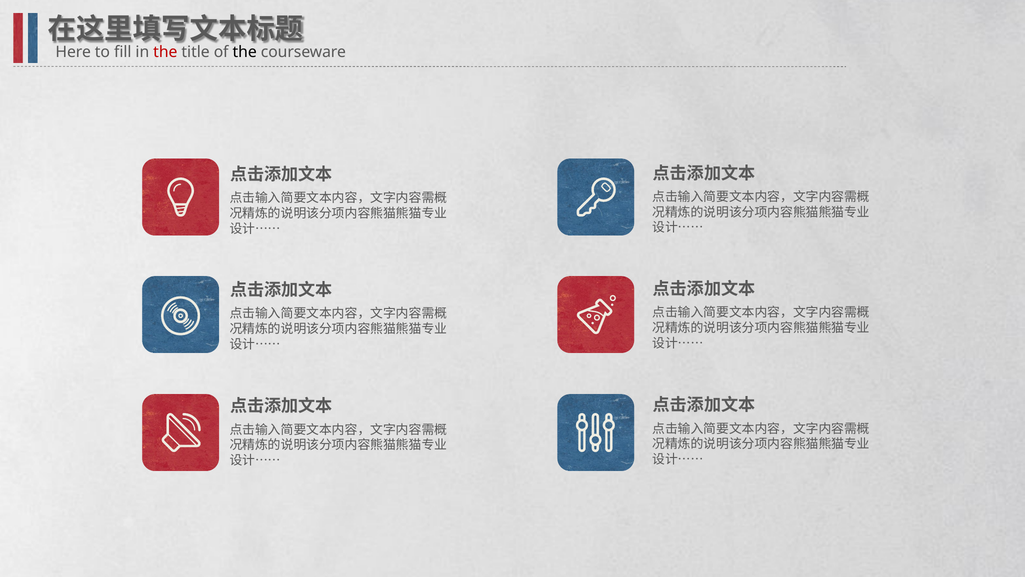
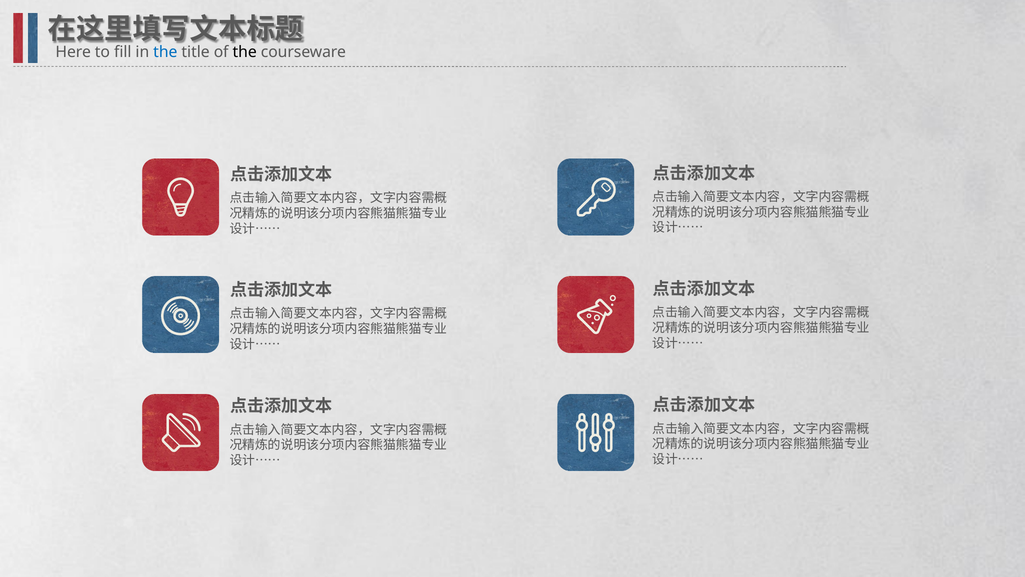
the at (165, 52) colour: red -> blue
